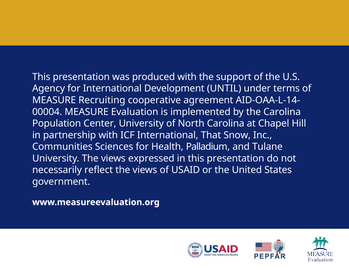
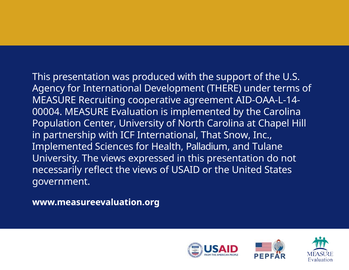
UNTIL: UNTIL -> THERE
Communities at (62, 147): Communities -> Implemented
